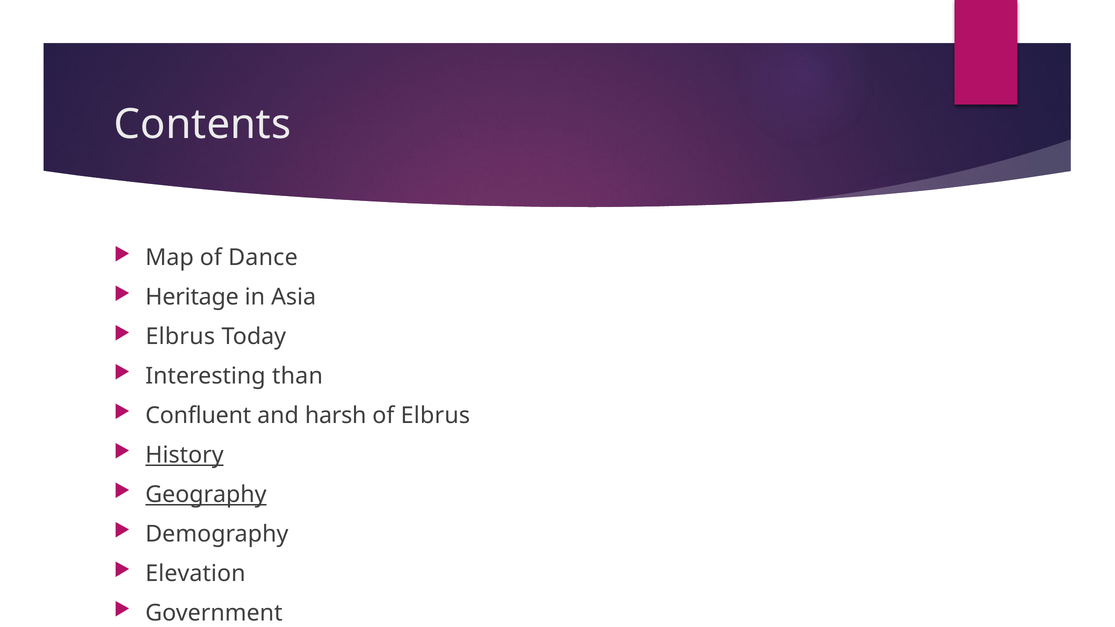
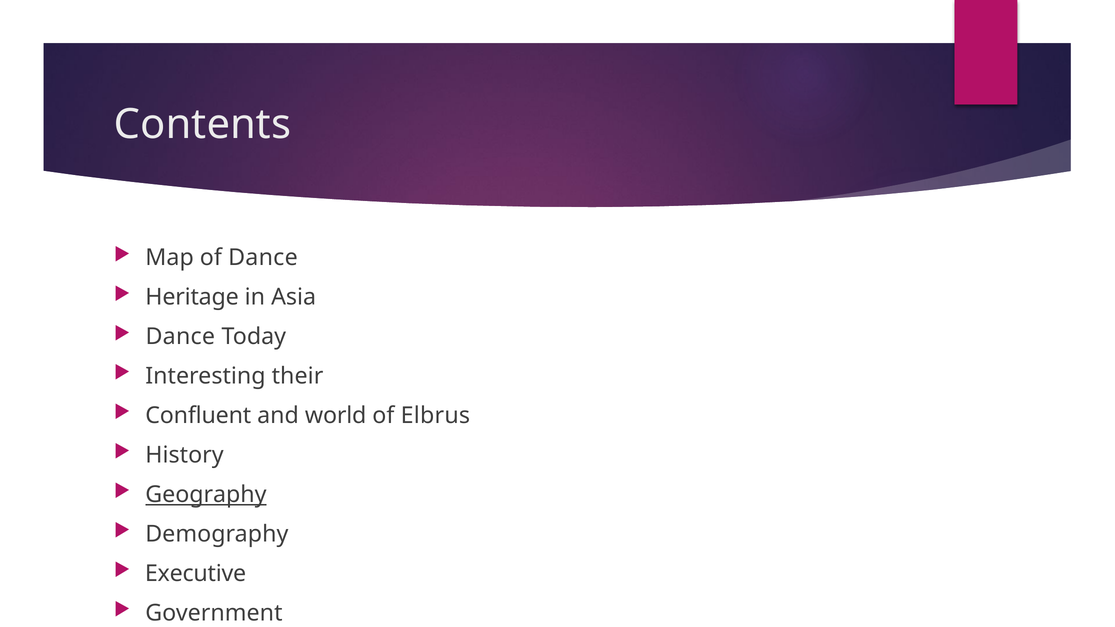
Elbrus at (180, 337): Elbrus -> Dance
than: than -> their
harsh: harsh -> world
History underline: present -> none
Elevation: Elevation -> Executive
